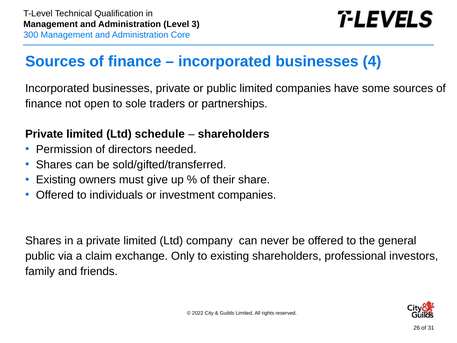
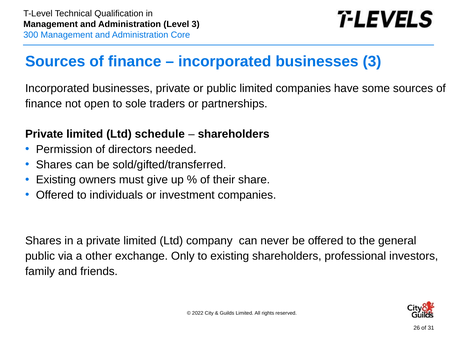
businesses 4: 4 -> 3
claim: claim -> other
